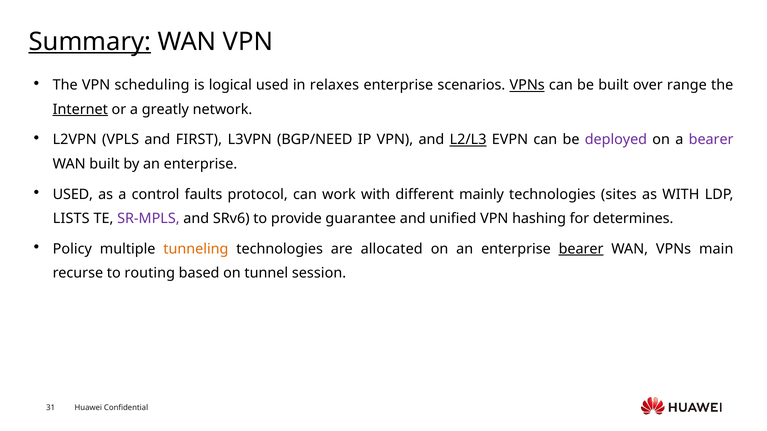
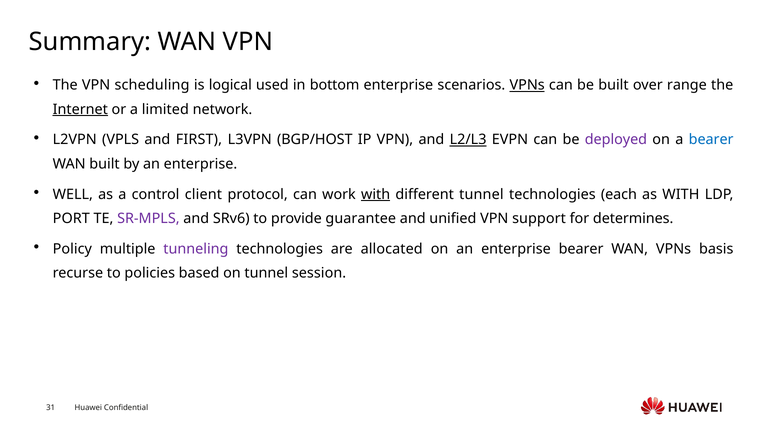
Summary underline: present -> none
relaxes: relaxes -> bottom
greatly: greatly -> limited
BGP/NEED: BGP/NEED -> BGP/HOST
bearer at (711, 140) colour: purple -> blue
USED at (73, 194): USED -> WELL
faults: faults -> client
with at (376, 194) underline: none -> present
different mainly: mainly -> tunnel
sites: sites -> each
LISTS: LISTS -> PORT
hashing: hashing -> support
tunneling colour: orange -> purple
bearer at (581, 249) underline: present -> none
main: main -> basis
routing: routing -> policies
